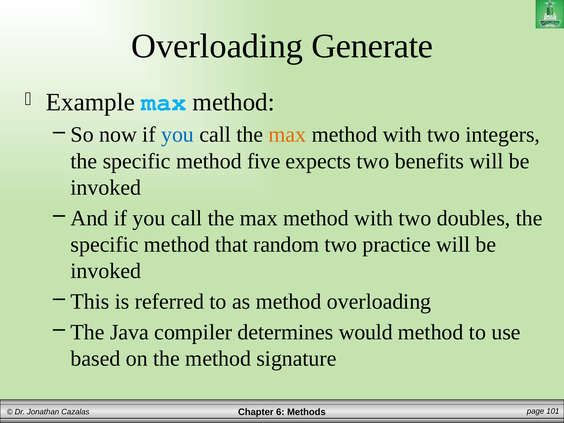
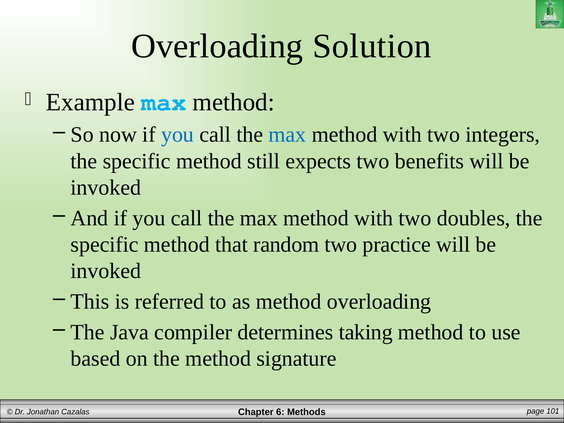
Generate: Generate -> Solution
max at (287, 135) colour: orange -> blue
five: five -> still
would: would -> taking
